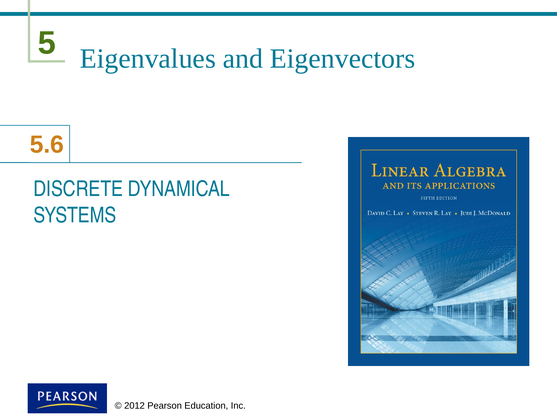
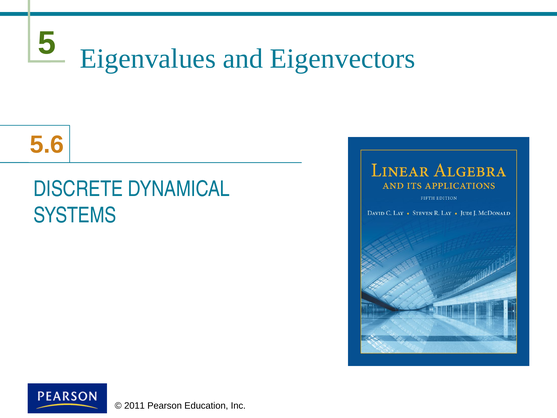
2012: 2012 -> 2011
